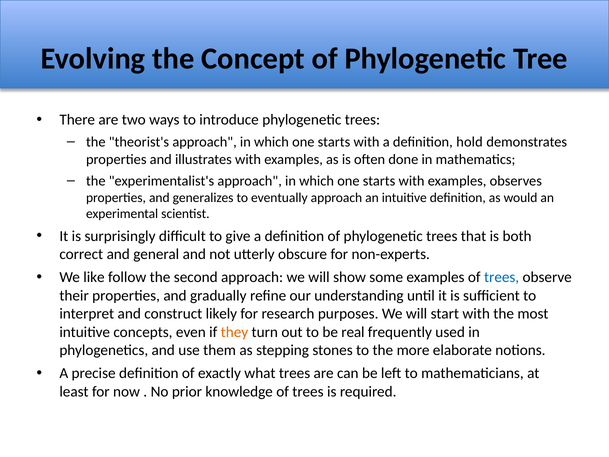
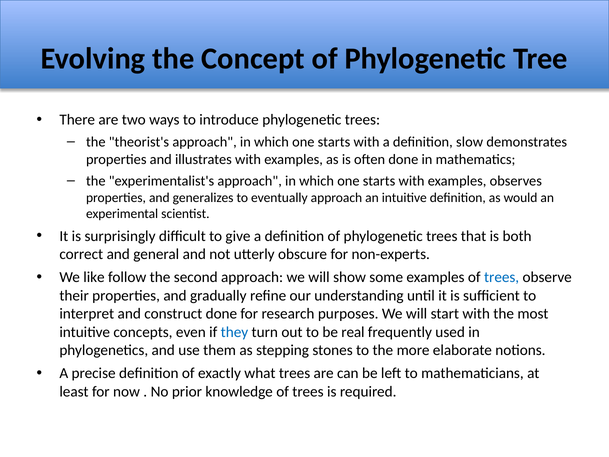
hold: hold -> slow
construct likely: likely -> done
they colour: orange -> blue
